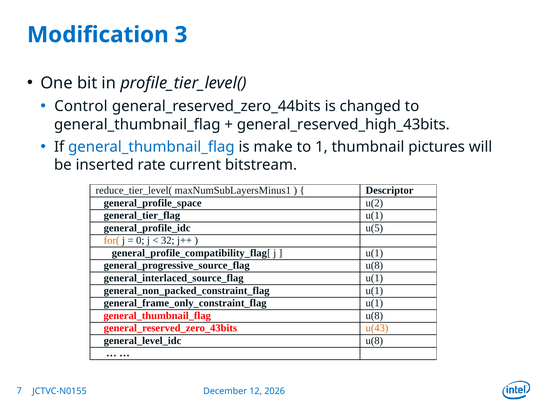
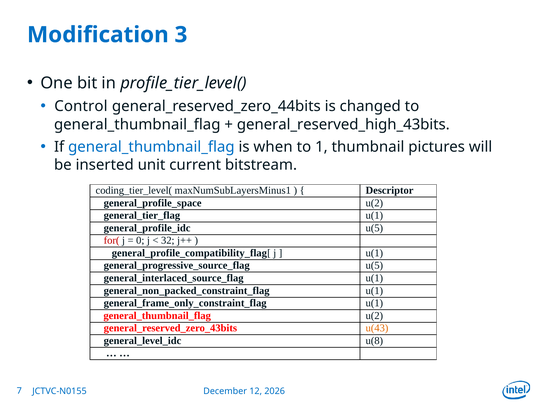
make: make -> when
rate: rate -> unit
reduce_tier_level(: reduce_tier_level( -> coding_tier_level(
for( colour: orange -> red
u(8 at (374, 266): u(8 -> u(5
general_thumbnail_flag u(8: u(8 -> u(2
